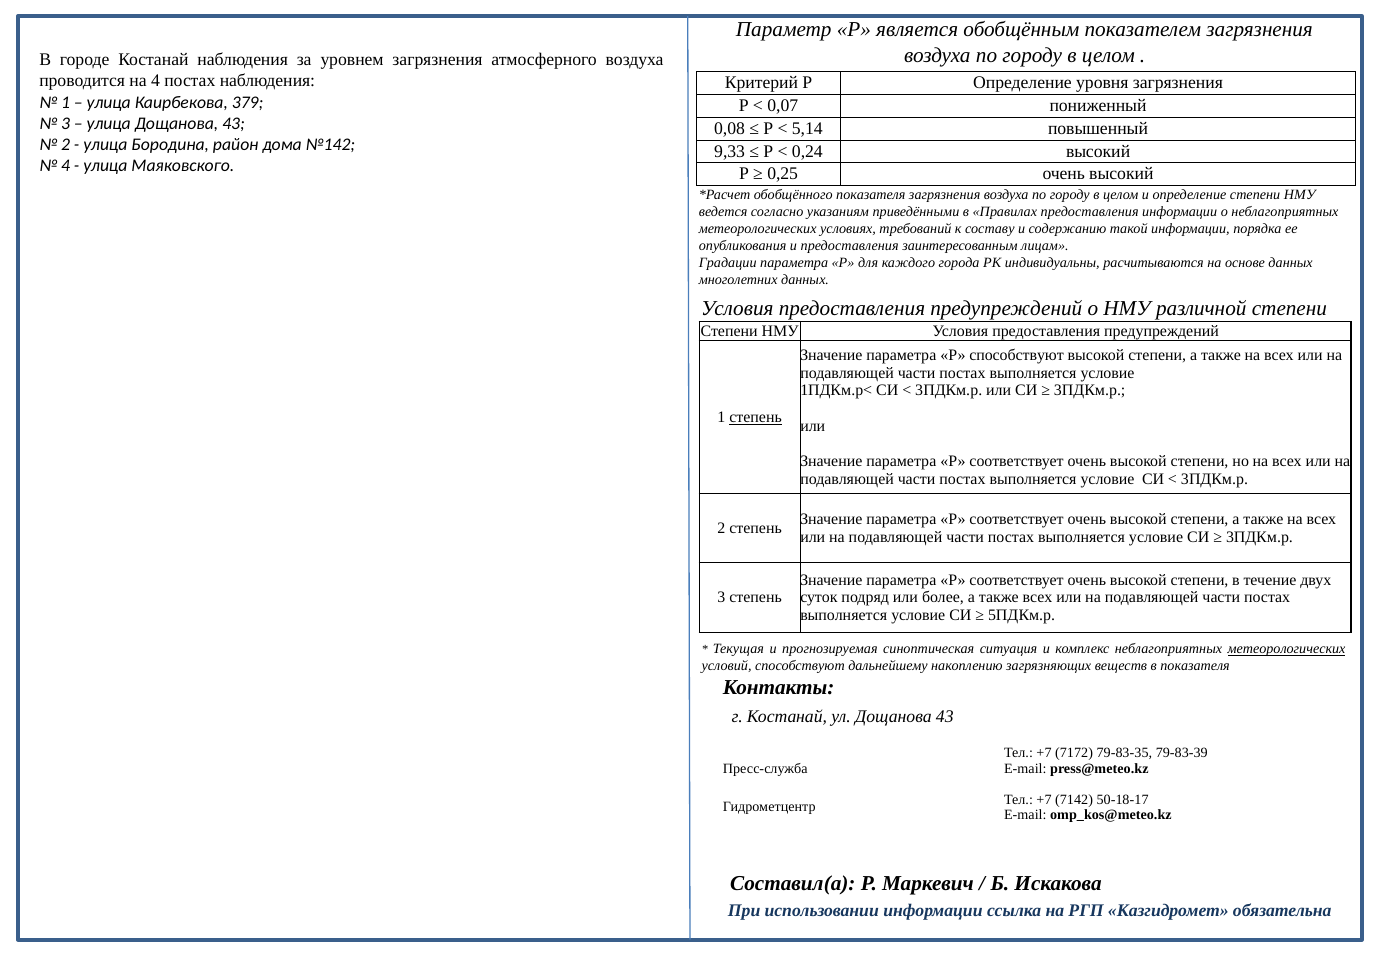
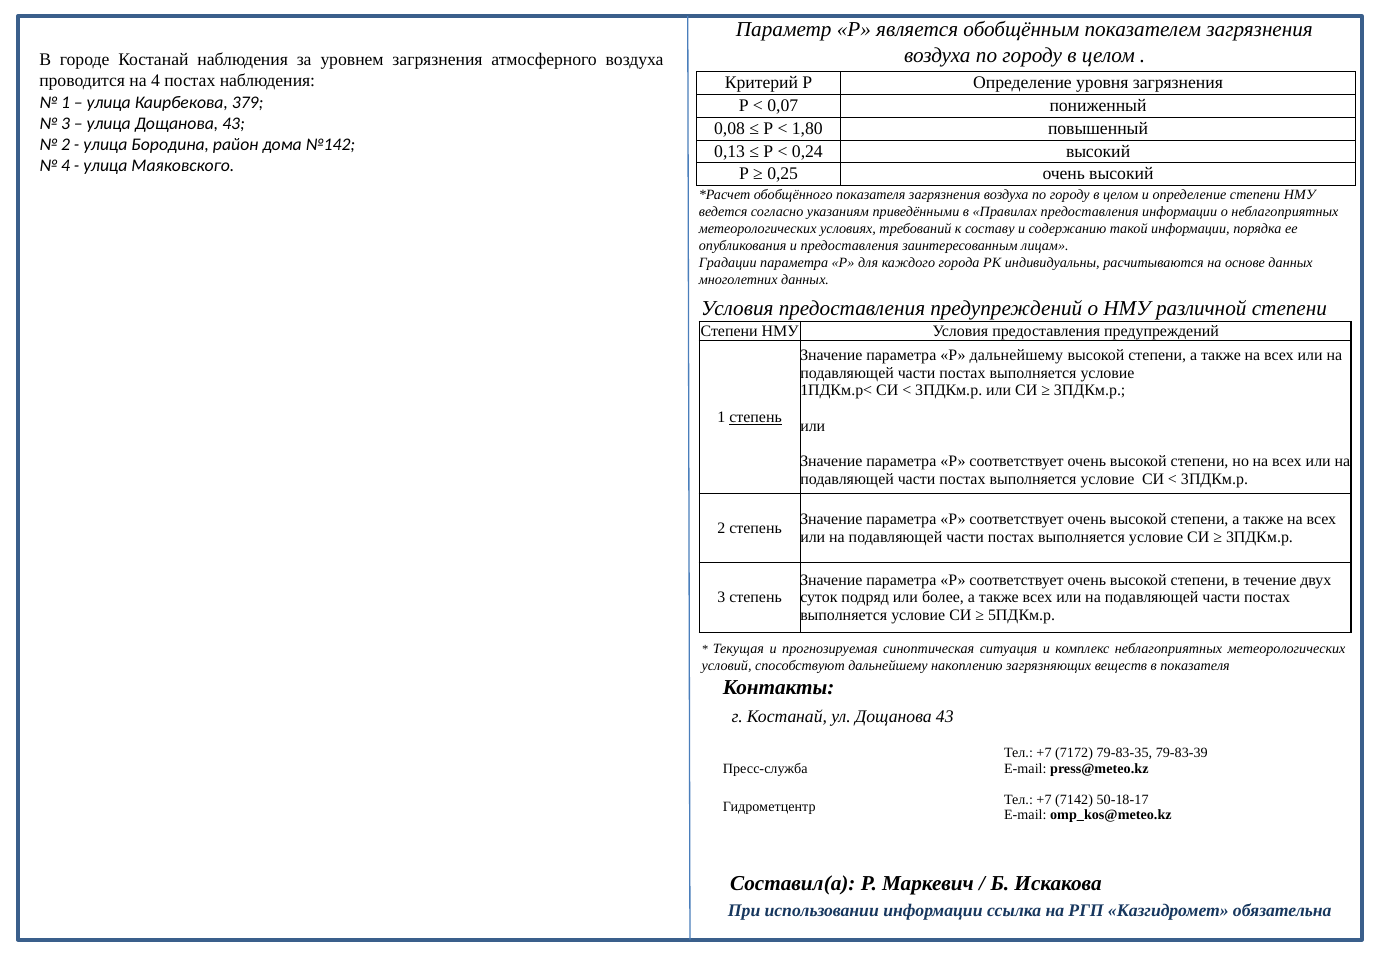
5,14: 5,14 -> 1,80
9,33: 9,33 -> 0,13
Р способствуют: способствуют -> дальнейшему
метеорологических at (1287, 649) underline: present -> none
